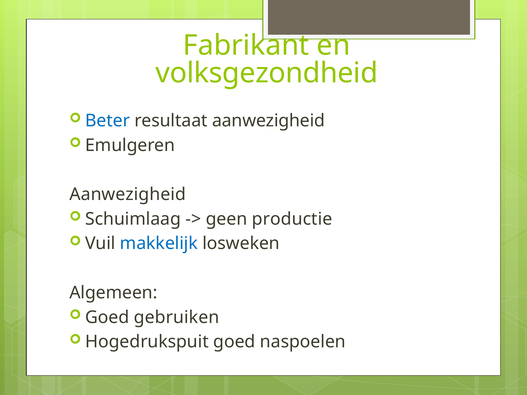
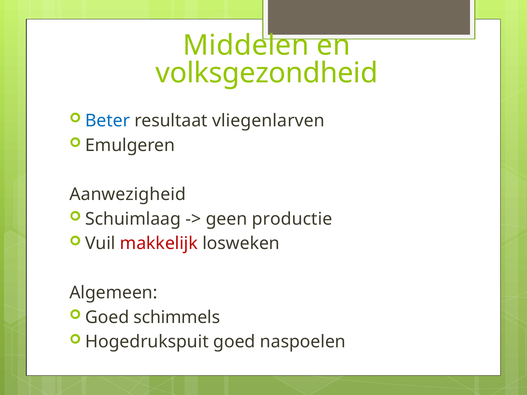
Fabrikant: Fabrikant -> Middelen
resultaat aanwezigheid: aanwezigheid -> vliegenlarven
makkelijk colour: blue -> red
gebruiken: gebruiken -> schimmels
